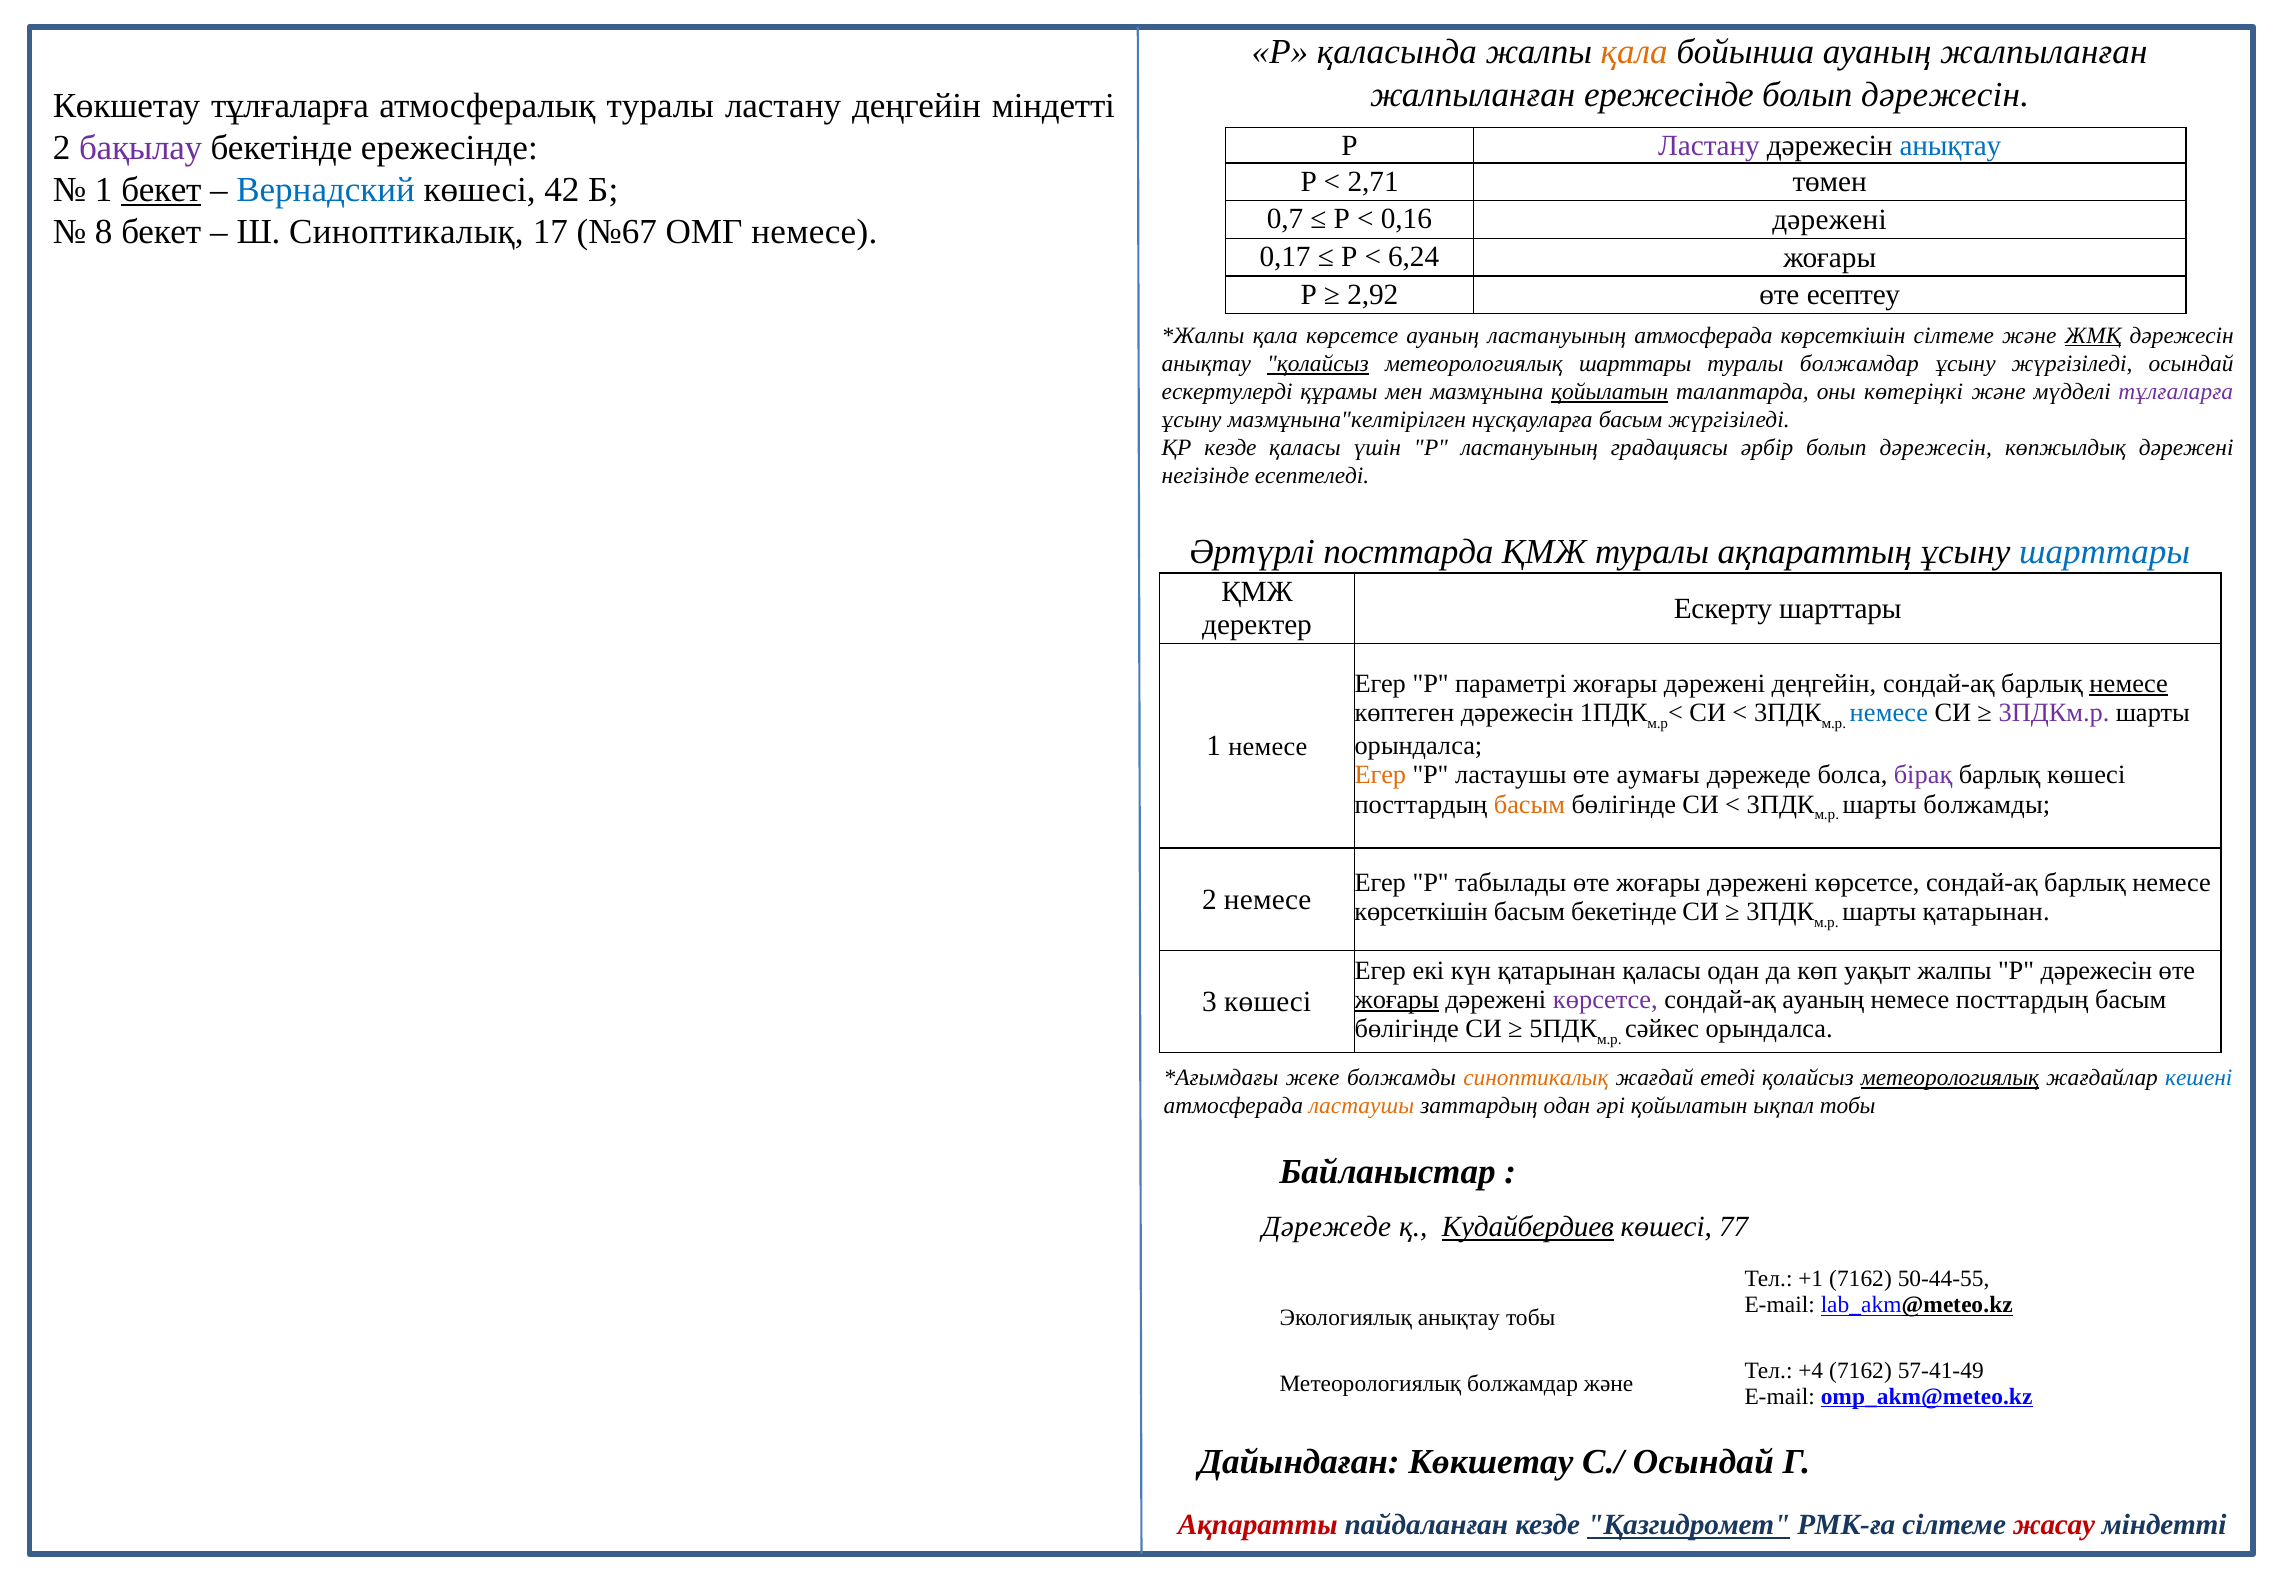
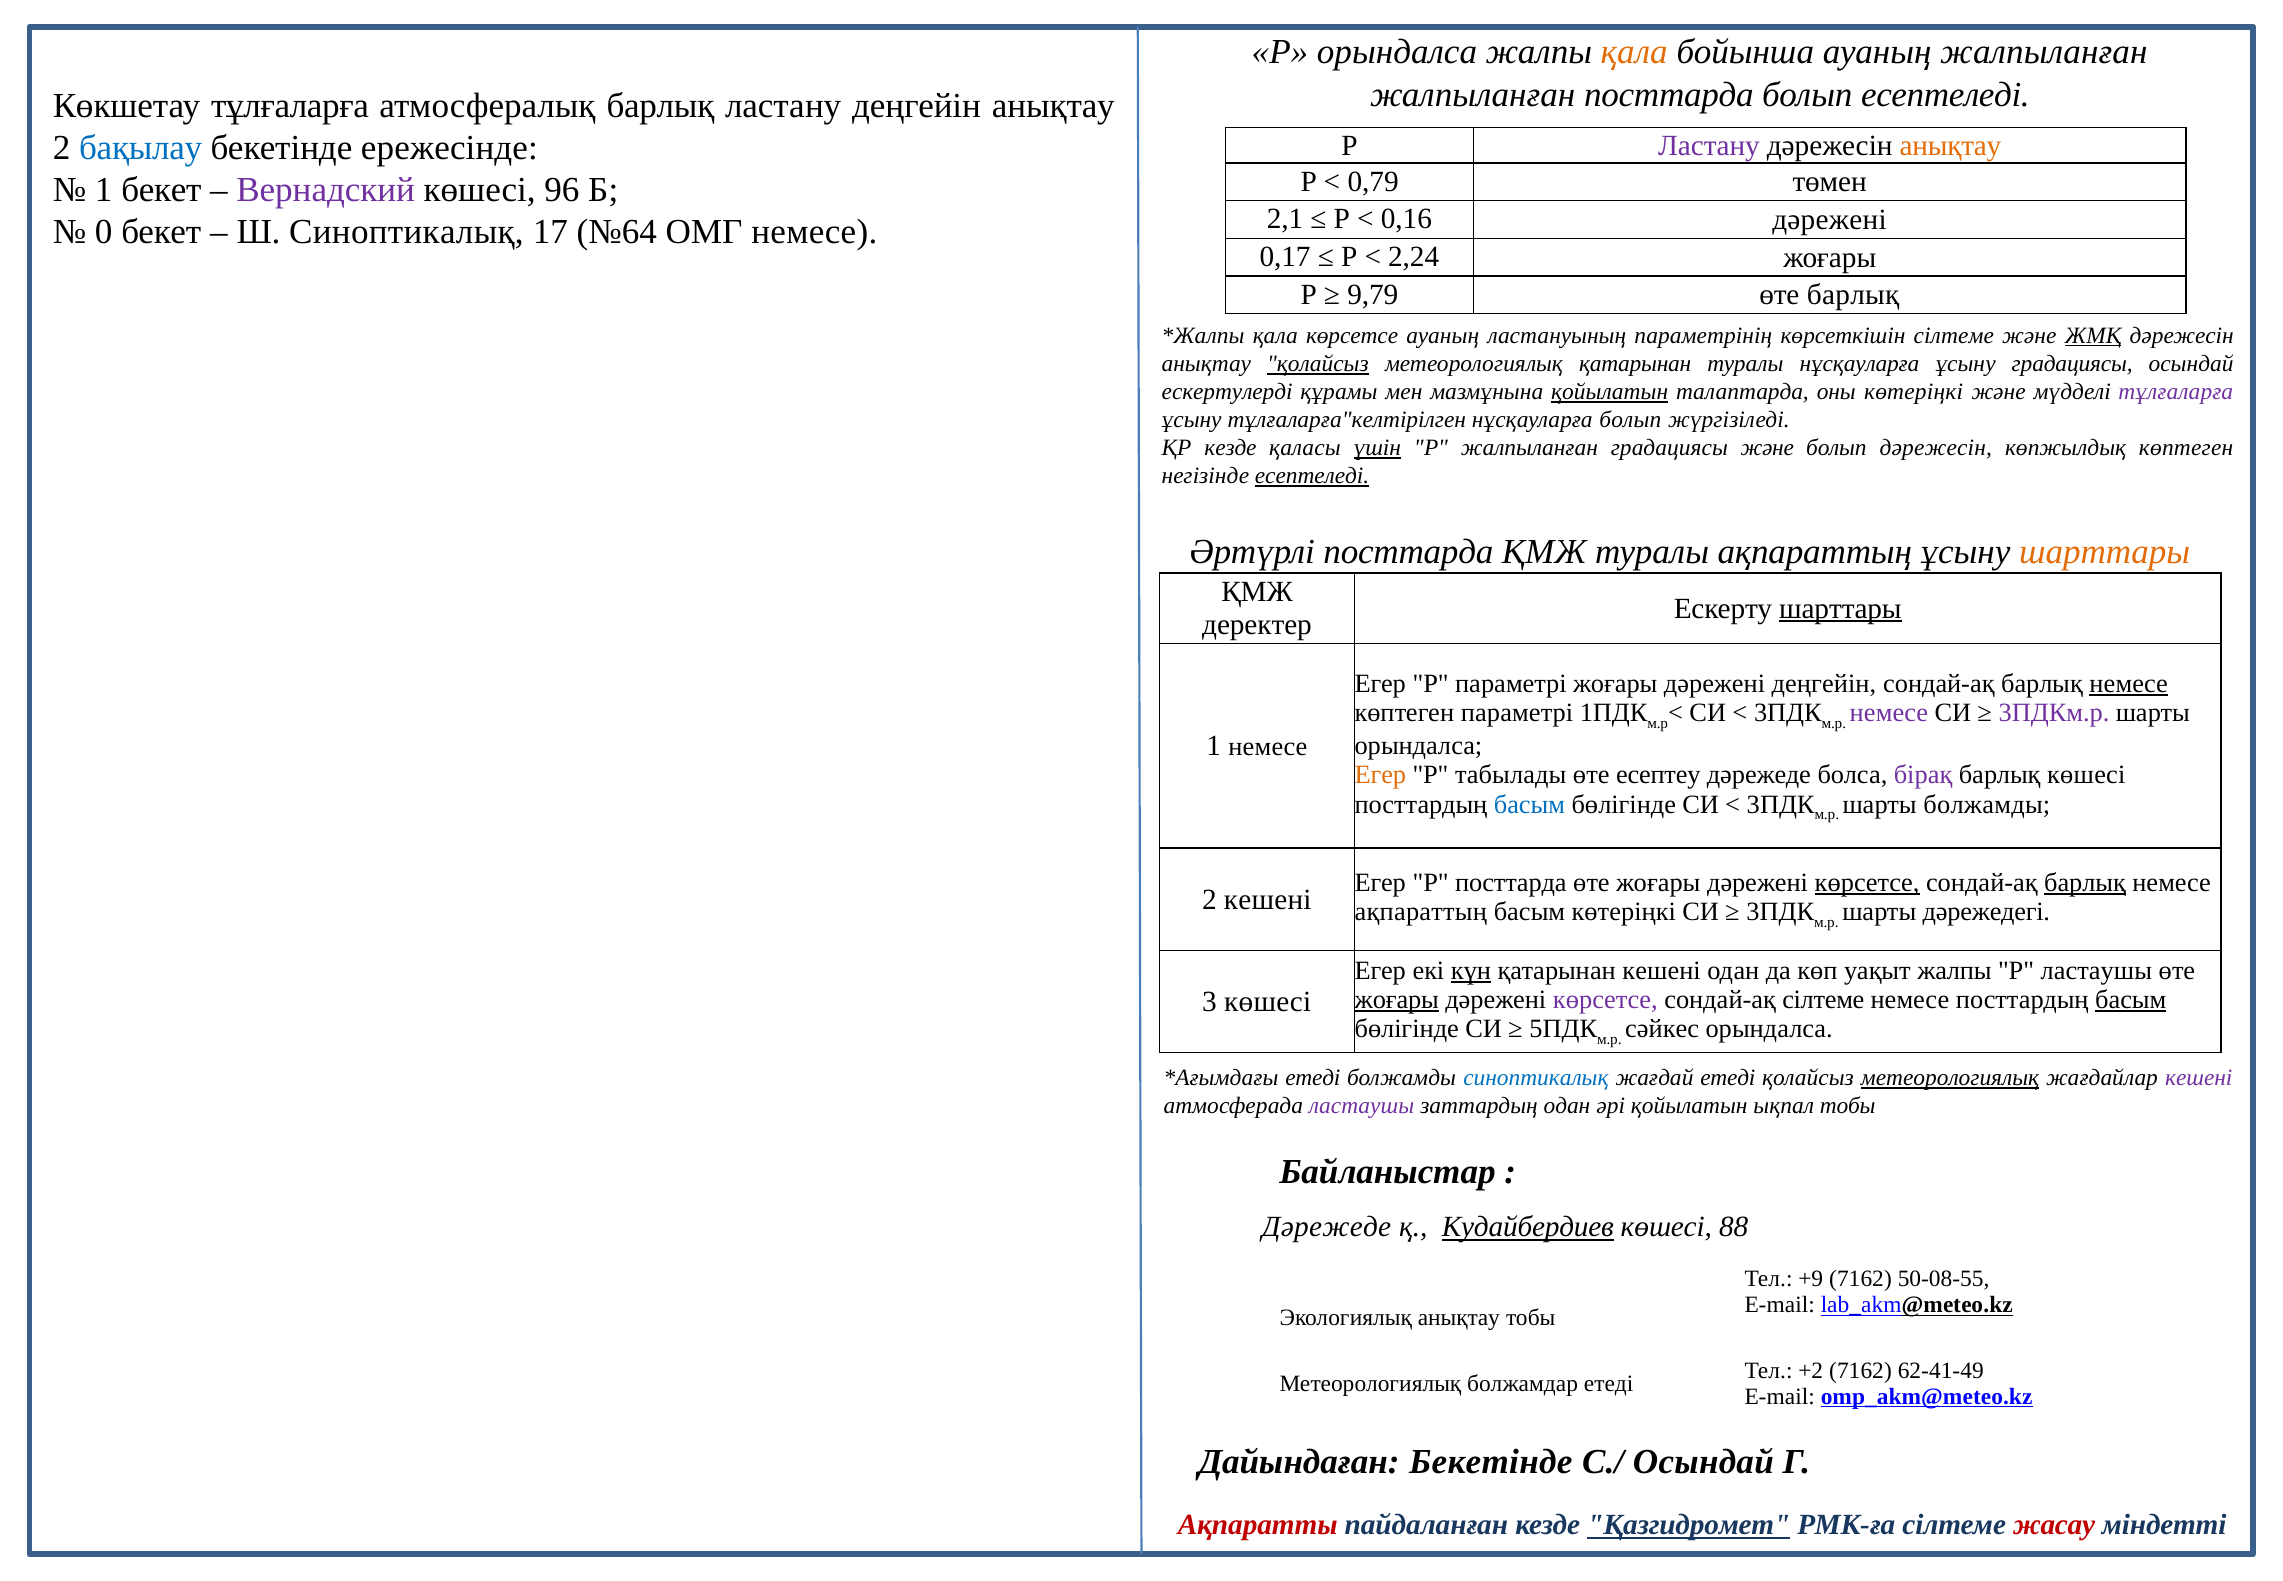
Р қаласында: қаласында -> орындалса
жалпыланған ережесінде: ережесінде -> посттарда
дәрежесін at (1945, 94): дәрежесін -> есептеледі
атмосфералық туралы: туралы -> барлық
деңгейін міндетті: міндетті -> анықтау
бақылау colour: purple -> blue
анықтау at (1950, 146) colour: blue -> orange
2,71: 2,71 -> 0,79
бекет at (161, 190) underline: present -> none
Вернадский colour: blue -> purple
42: 42 -> 96
0,7: 0,7 -> 2,1
8: 8 -> 0
№67: №67 -> №64
6,24: 6,24 -> 2,24
2,92: 2,92 -> 9,79
өте есептеу: есептеу -> барлық
ластануының атмосферада: атмосферада -> параметрінің
метеорологиялық шарттары: шарттары -> қатарынан
туралы болжамдар: болжамдар -> нұсқауларға
ұсыну жүргізіледі: жүргізіледі -> градациясы
мазмұнына"келтірілген: мазмұнына"келтірілген -> тұлғаларға"келтірілген
нұсқауларға басым: басым -> болып
үшін underline: none -> present
Р ластануының: ластануының -> жалпыланған
градациясы әрбір: әрбір -> және
көпжылдық дәрежені: дәрежені -> көптеген
есептеледі at (1312, 476) underline: none -> present
шарттары at (2105, 551) colour: blue -> orange
шарттары at (1840, 608) underline: none -> present
көптеген дәрежесін: дәрежесін -> параметрі
немесе at (1889, 712) colour: blue -> purple
P ластаушы: ластаушы -> табылады
аумағы: аумағы -> есептеу
басым at (1529, 804) colour: orange -> blue
Р табылады: табылады -> посттарда
көрсетсе at (1867, 883) underline: none -> present
барлық at (2085, 883) underline: none -> present
2 немесе: немесе -> кешені
көрсеткішін at (1421, 912): көрсеткішін -> ақпараттың
басым бекетінде: бекетінде -> көтеріңкі
шарты қатарынан: қатарынан -> дәрежедегі
күн underline: none -> present
қатарынан қаласы: қаласы -> кешені
Р дәрежесін: дәрежесін -> ластаушы
сондай-ақ ауаның: ауаның -> сілтеме
басым at (2131, 999) underline: none -> present
жеке at (1313, 1077): жеке -> етеді
синоптикалық at (1536, 1077) colour: orange -> blue
кешені at (2199, 1077) colour: blue -> purple
ластаушы at (1362, 1106) colour: orange -> purple
77: 77 -> 88
+1: +1 -> +9
50-44-55: 50-44-55 -> 50-08-55
+4: +4 -> +2
57-41-49: 57-41-49 -> 62-41-49
болжамдар және: және -> етеді
Дайындаған Көкшетау: Көкшетау -> Бекетінде
